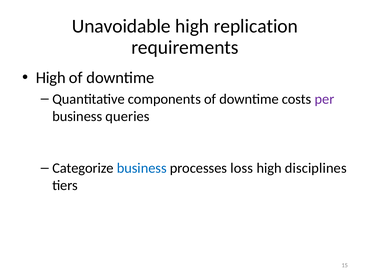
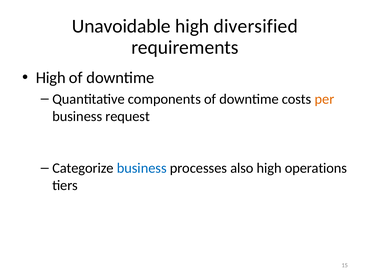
replication: replication -> diversified
per colour: purple -> orange
queries: queries -> request
loss: loss -> also
disciplines: disciplines -> operations
